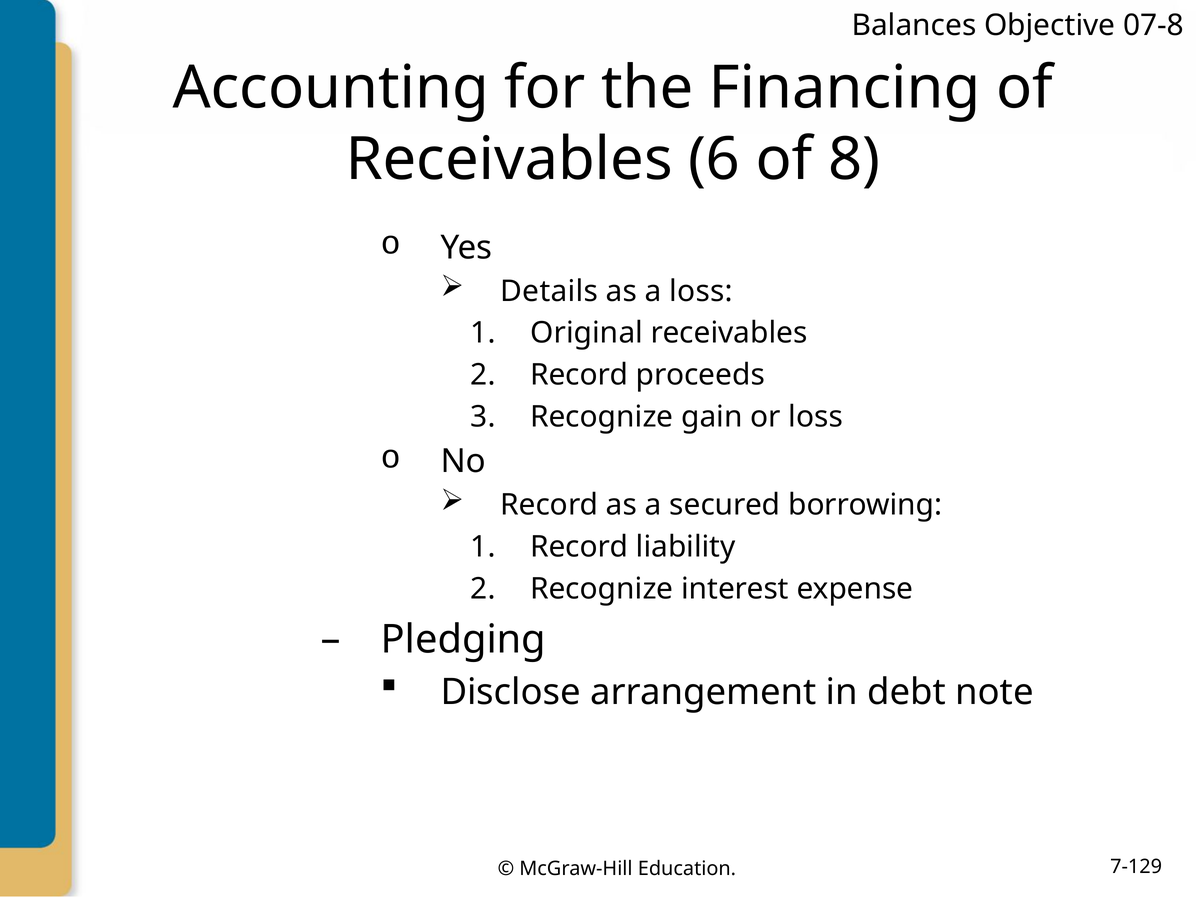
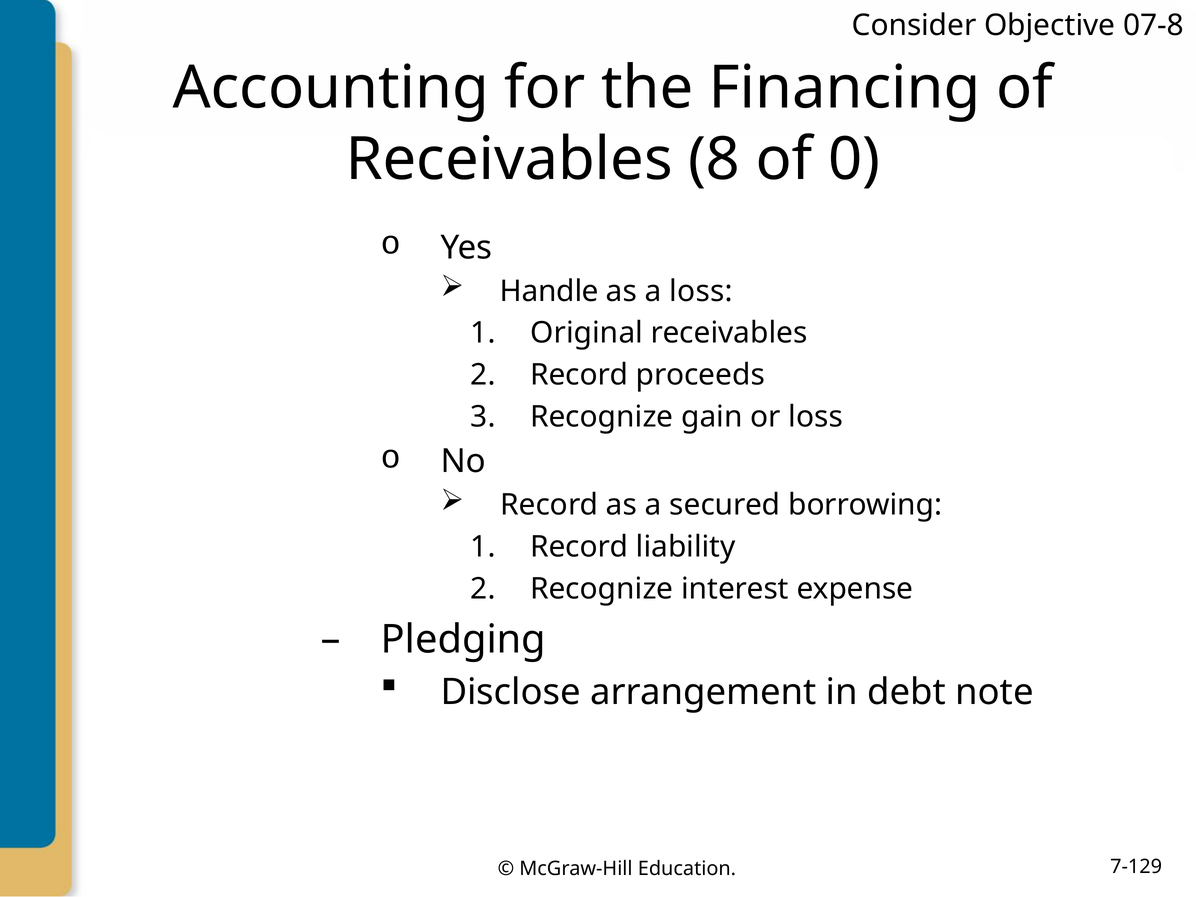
Balances: Balances -> Consider
6: 6 -> 8
8: 8 -> 0
Details: Details -> Handle
